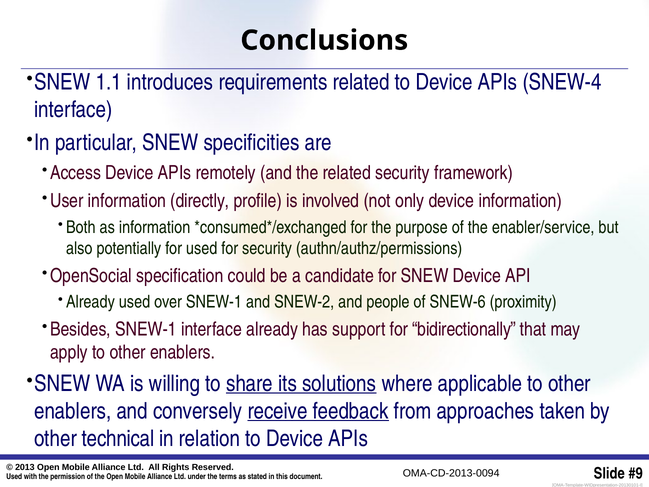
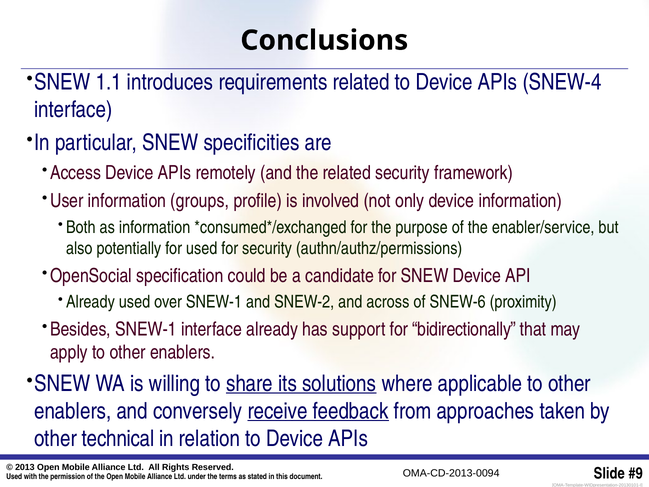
directly: directly -> groups
people: people -> across
